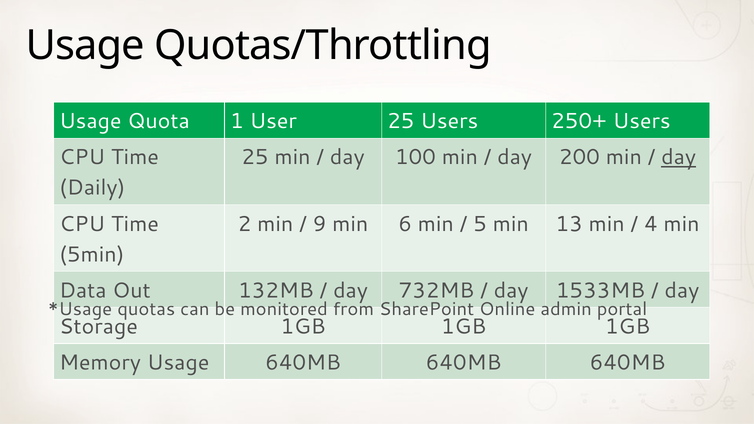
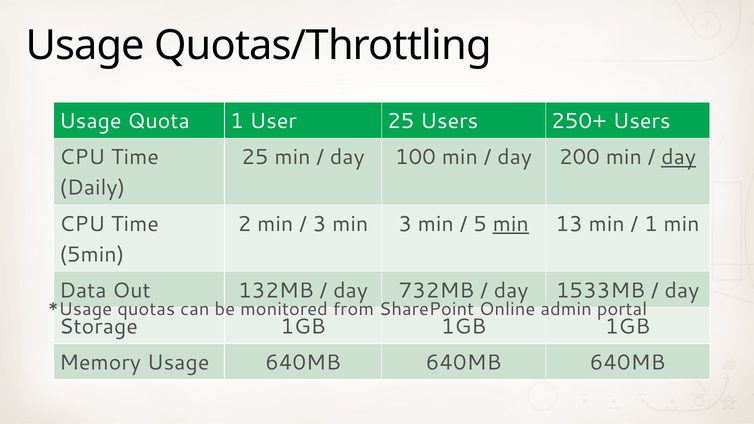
9 at (319, 224): 9 -> 3
min 6: 6 -> 3
min at (511, 224) underline: none -> present
4 at (651, 224): 4 -> 1
